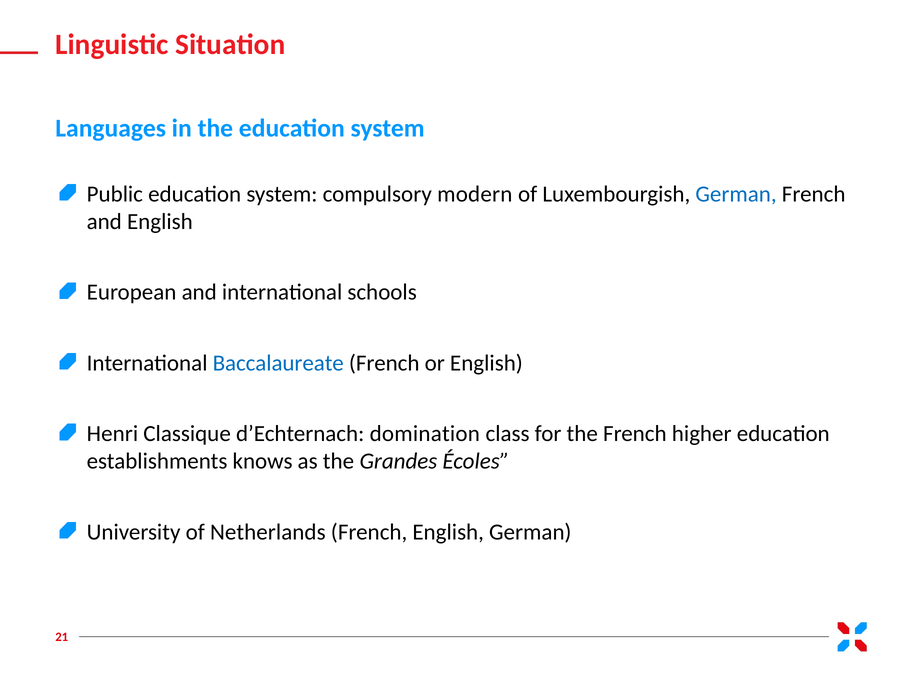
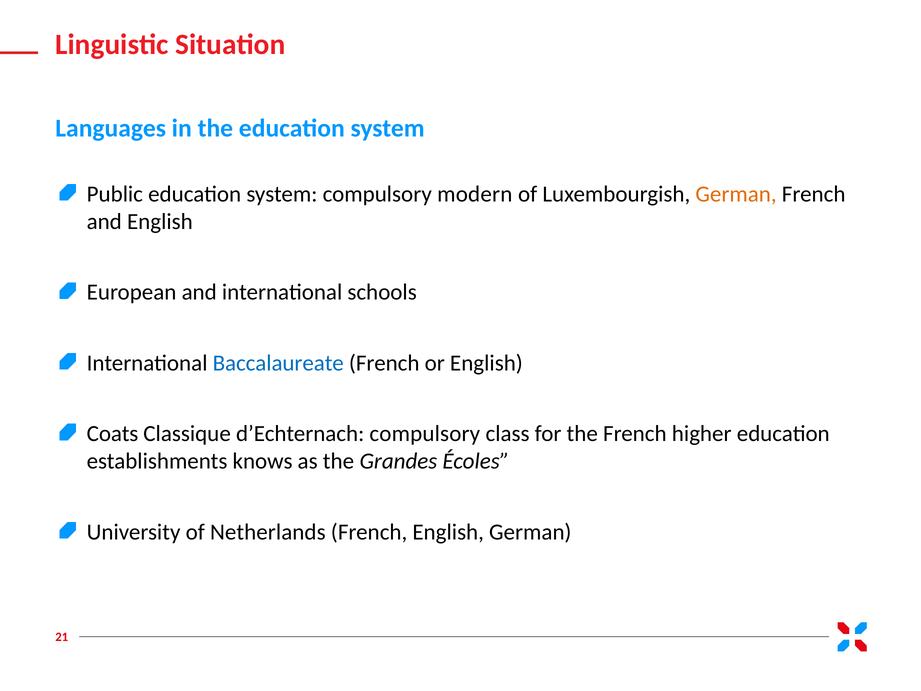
German at (736, 194) colour: blue -> orange
Henri: Henri -> Coats
d’Echternach domination: domination -> compulsory
